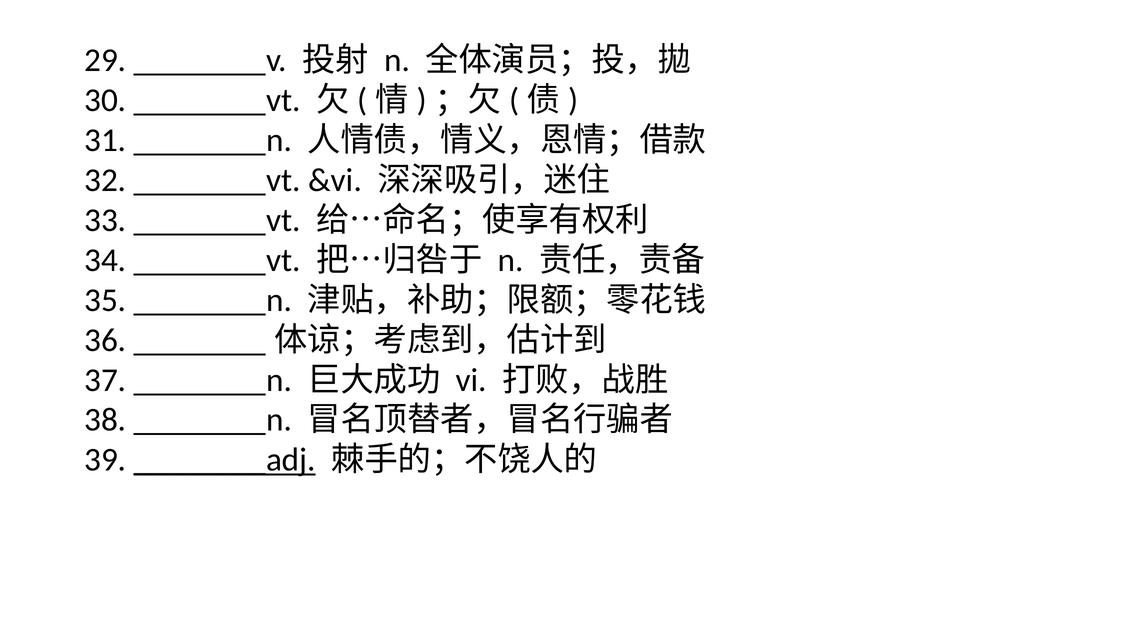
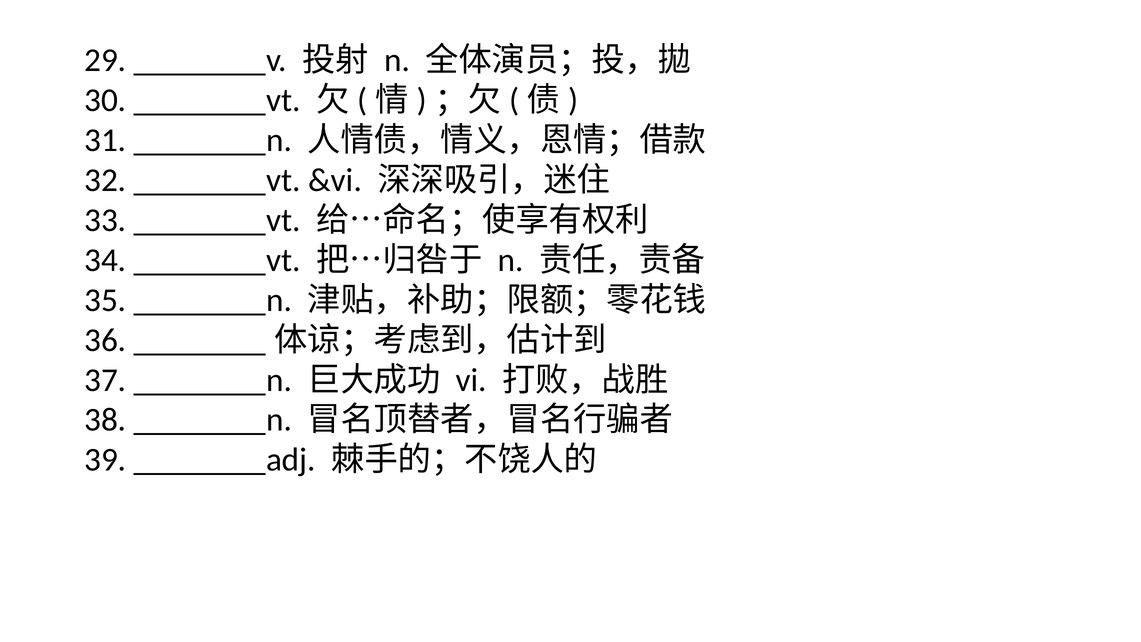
________adj underline: present -> none
